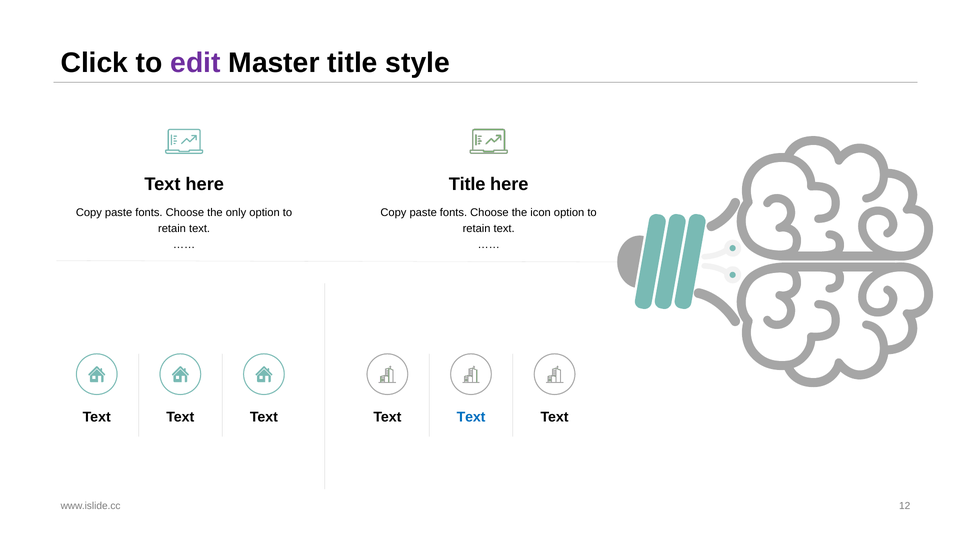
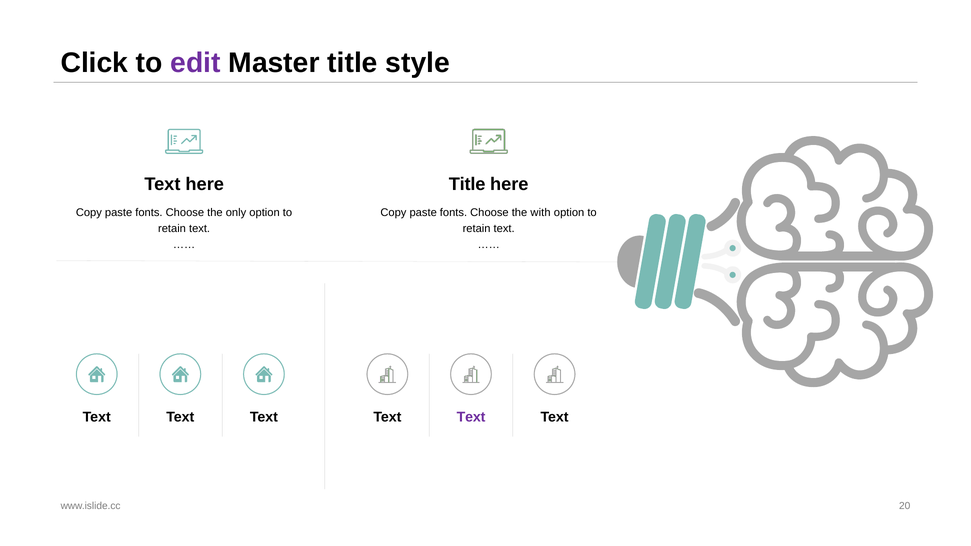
icon: icon -> with
Text at (471, 417) colour: blue -> purple
12: 12 -> 20
